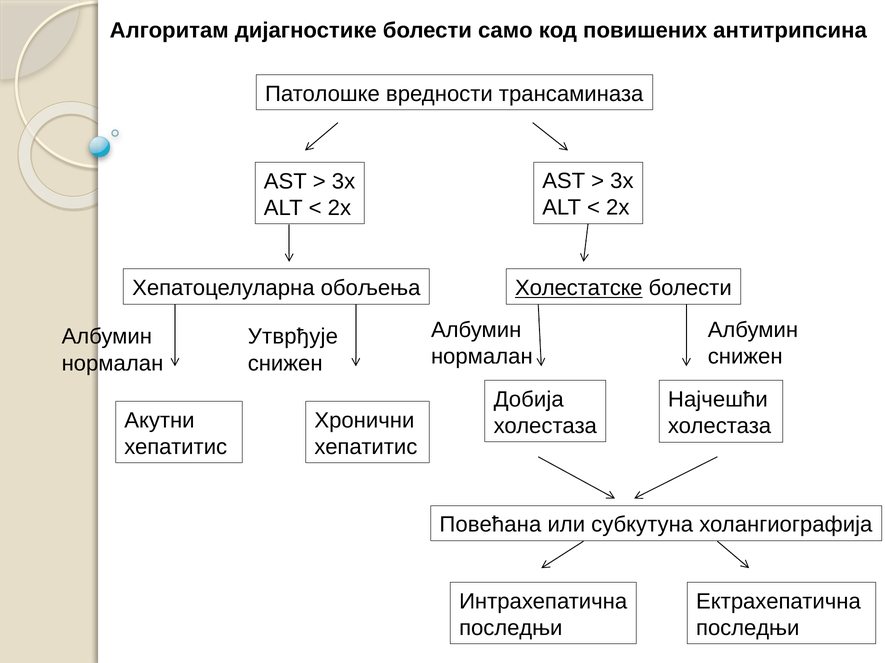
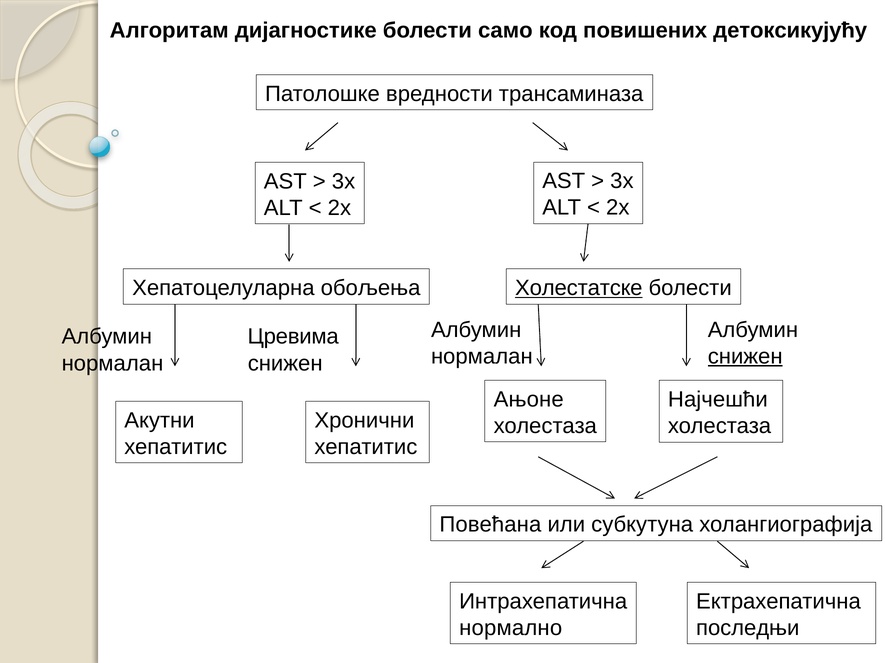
антитрипсина: антитрипсина -> детоксикујућу
Утврђује: Утврђује -> Цревима
снижен at (745, 357) underline: none -> present
Добија: Добија -> Ањоне
последњи at (511, 628): последњи -> нормално
